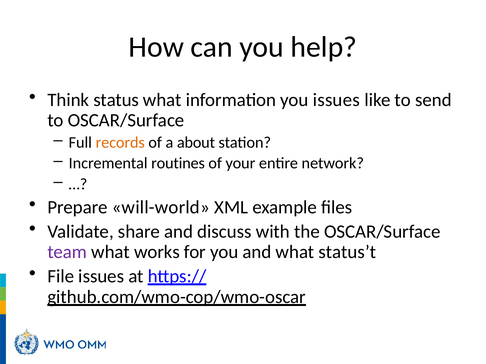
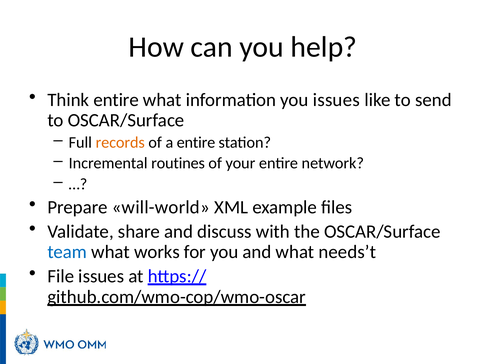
Think status: status -> entire
a about: about -> entire
team colour: purple -> blue
status’t: status’t -> needs’t
